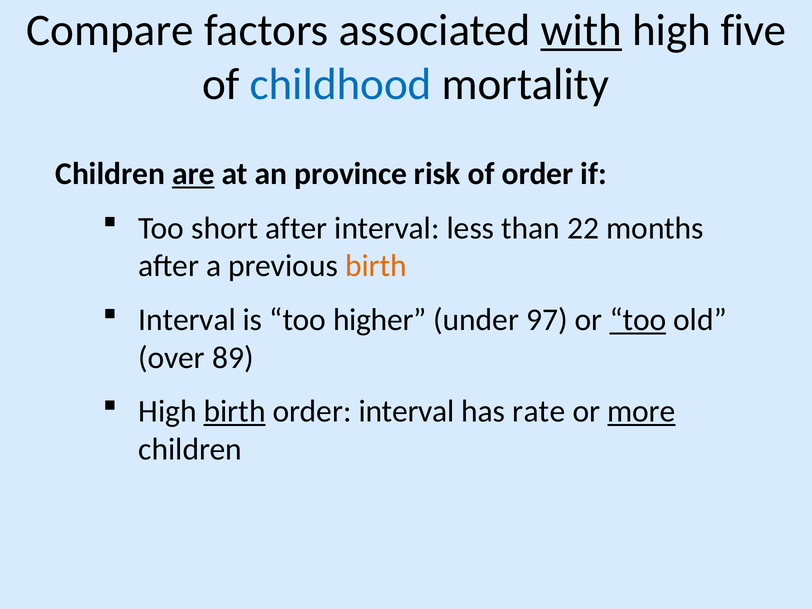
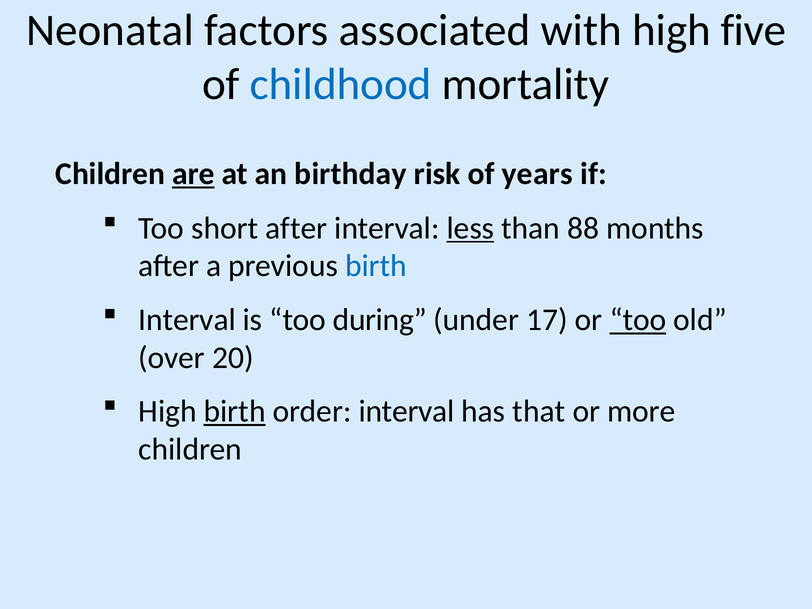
Compare: Compare -> Neonatal
with underline: present -> none
province: province -> birthday
of order: order -> years
less underline: none -> present
22: 22 -> 88
birth at (376, 266) colour: orange -> blue
higher: higher -> during
97: 97 -> 17
89: 89 -> 20
rate: rate -> that
more underline: present -> none
